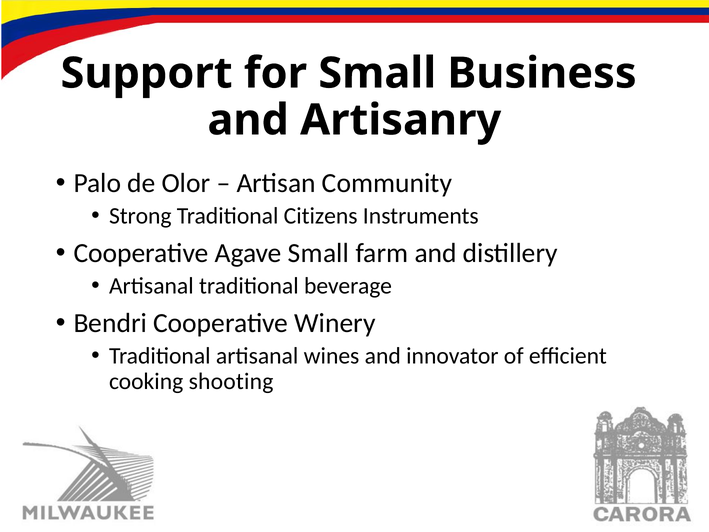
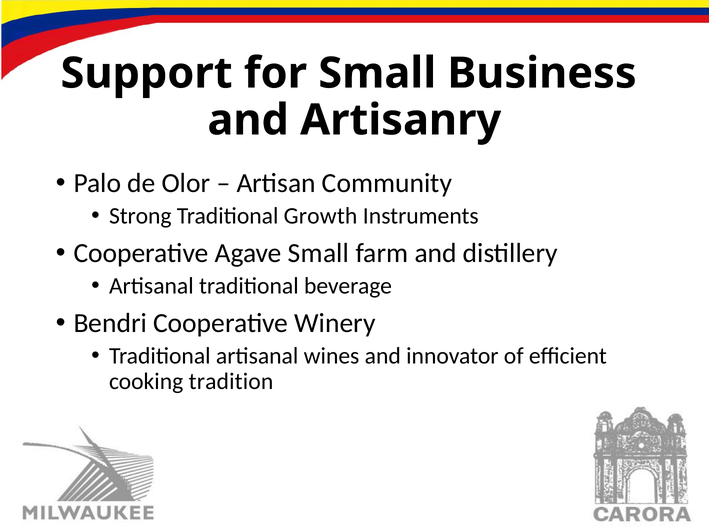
Citizens: Citizens -> Growth
shooting: shooting -> tradition
